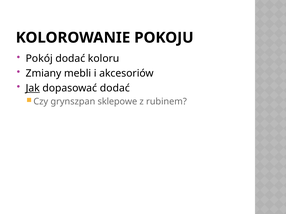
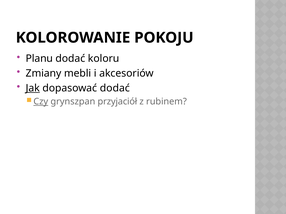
Pokój: Pokój -> Planu
Czy underline: none -> present
sklepowe: sklepowe -> przyjaciół
